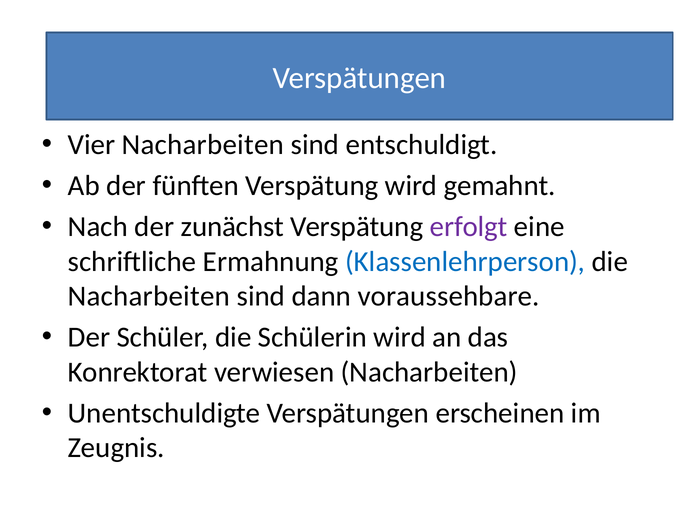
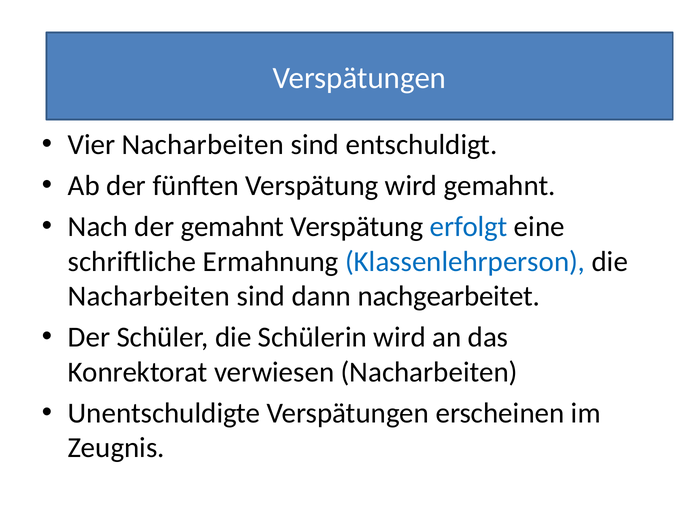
der zunächst: zunächst -> gemahnt
erfolgt colour: purple -> blue
voraussehbare: voraussehbare -> nachgearbeitet
